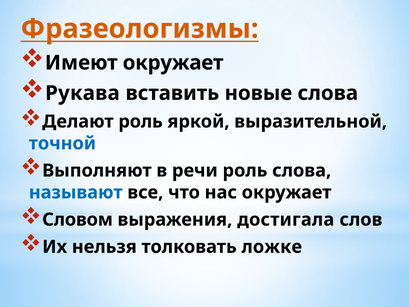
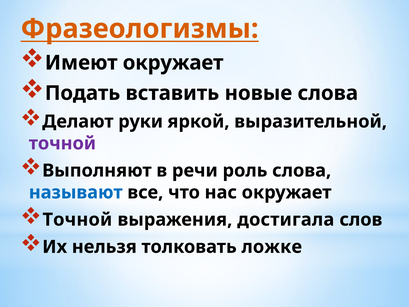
Рукава: Рукава -> Подать
Делают роль: роль -> руки
точной at (62, 143) colour: blue -> purple
Словом at (78, 219): Словом -> Точной
